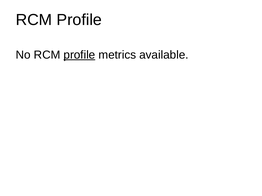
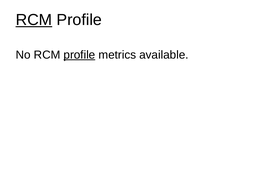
RCM at (34, 20) underline: none -> present
